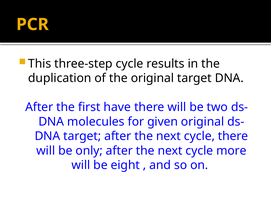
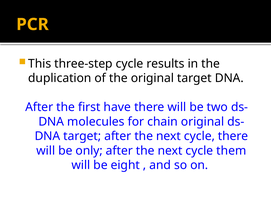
given: given -> chain
more: more -> them
